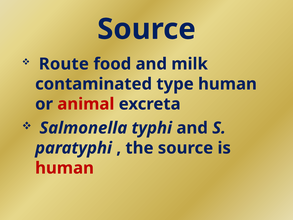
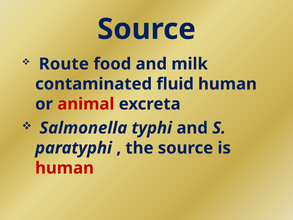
type: type -> fluid
